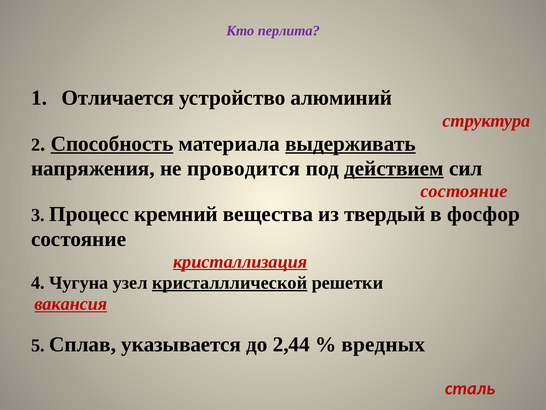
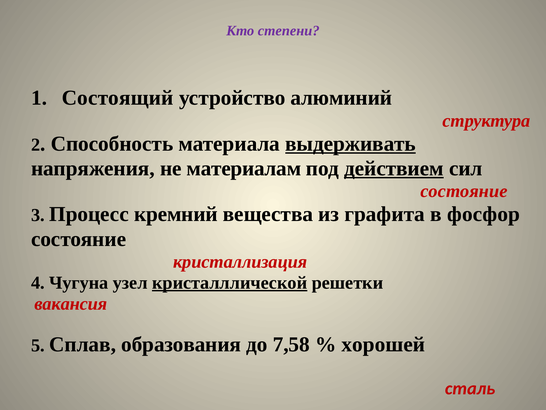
перлита: перлита -> степени
Отличается: Отличается -> Состоящий
Способность underline: present -> none
проводится: проводится -> материалам
твердый: твердый -> графита
кристаллизация underline: present -> none
вакансия underline: present -> none
указывается: указывается -> образования
2,44: 2,44 -> 7,58
вредных: вредных -> хорошей
